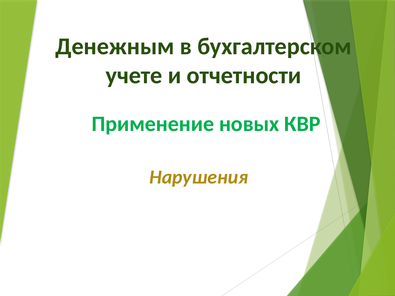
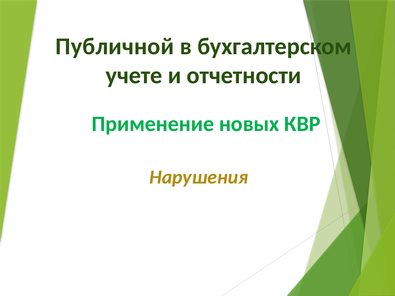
Денежным: Денежным -> Публичной
